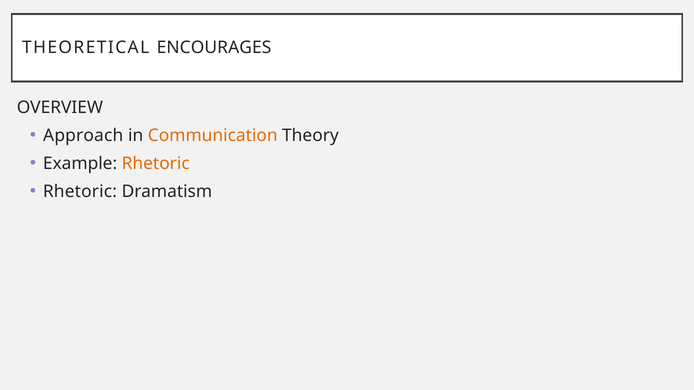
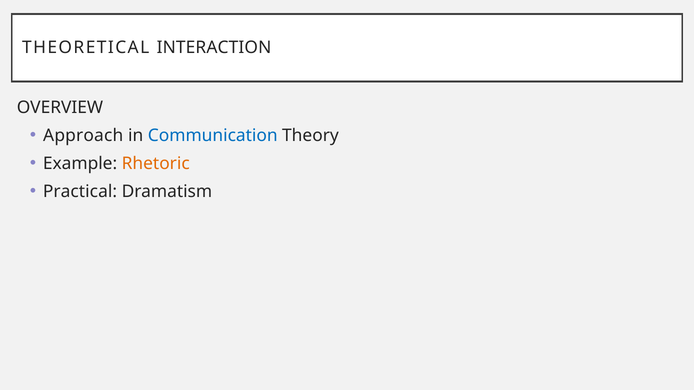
ENCOURAGES: ENCOURAGES -> INTERACTION
Communication colour: orange -> blue
Rhetoric at (80, 192): Rhetoric -> Practical
